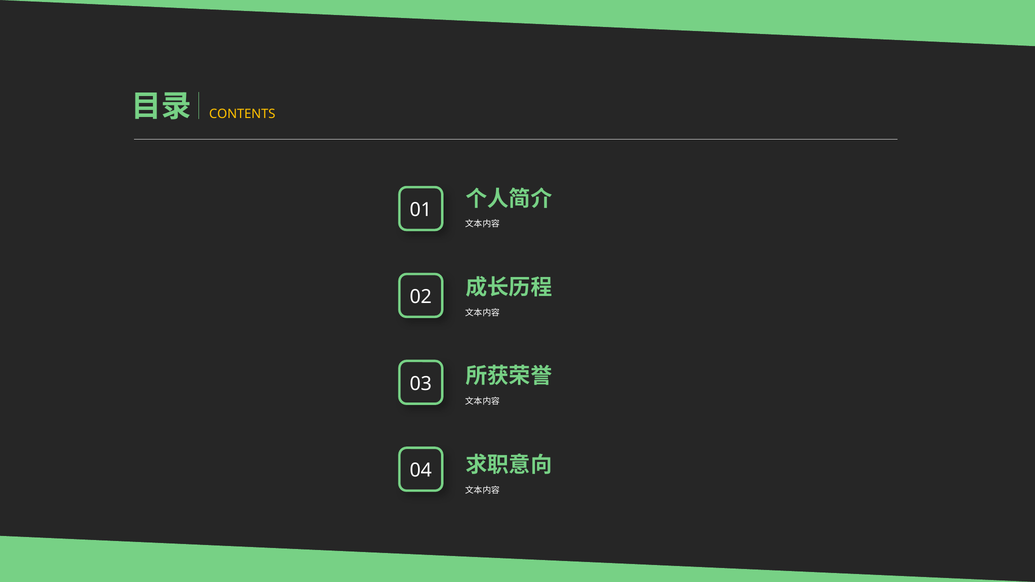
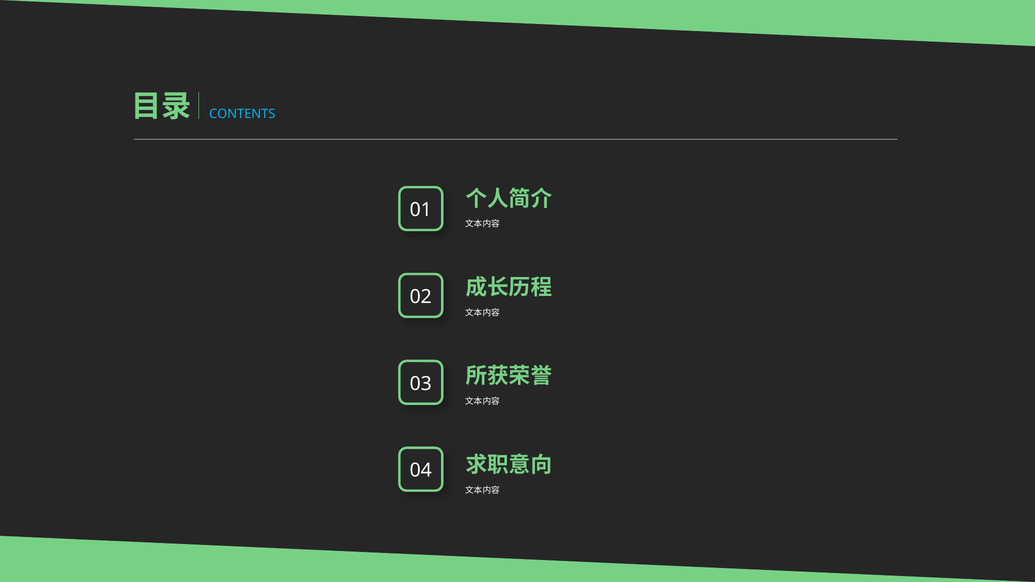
CONTENTS colour: yellow -> light blue
